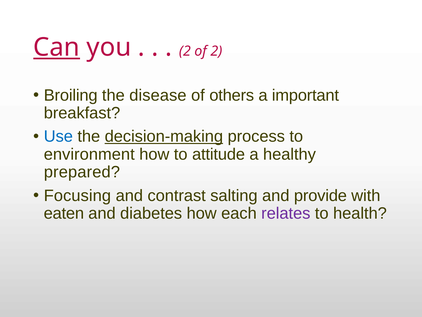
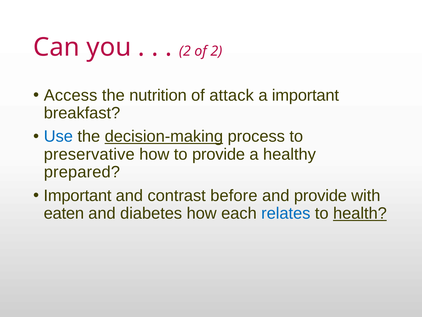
Can underline: present -> none
Broiling: Broiling -> Access
disease: disease -> nutrition
others: others -> attack
environment: environment -> preservative
to attitude: attitude -> provide
Focusing at (77, 195): Focusing -> Important
salting: salting -> before
relates colour: purple -> blue
health underline: none -> present
